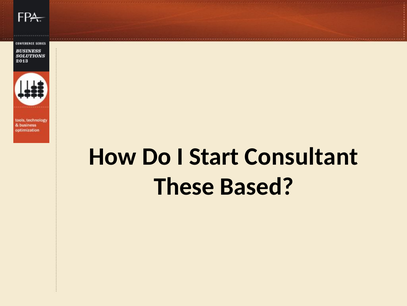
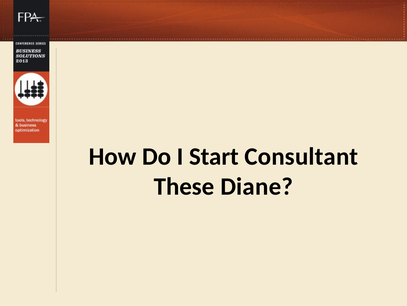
Based: Based -> Diane
